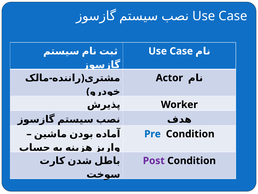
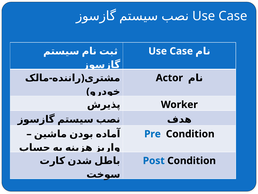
Post colour: purple -> blue
